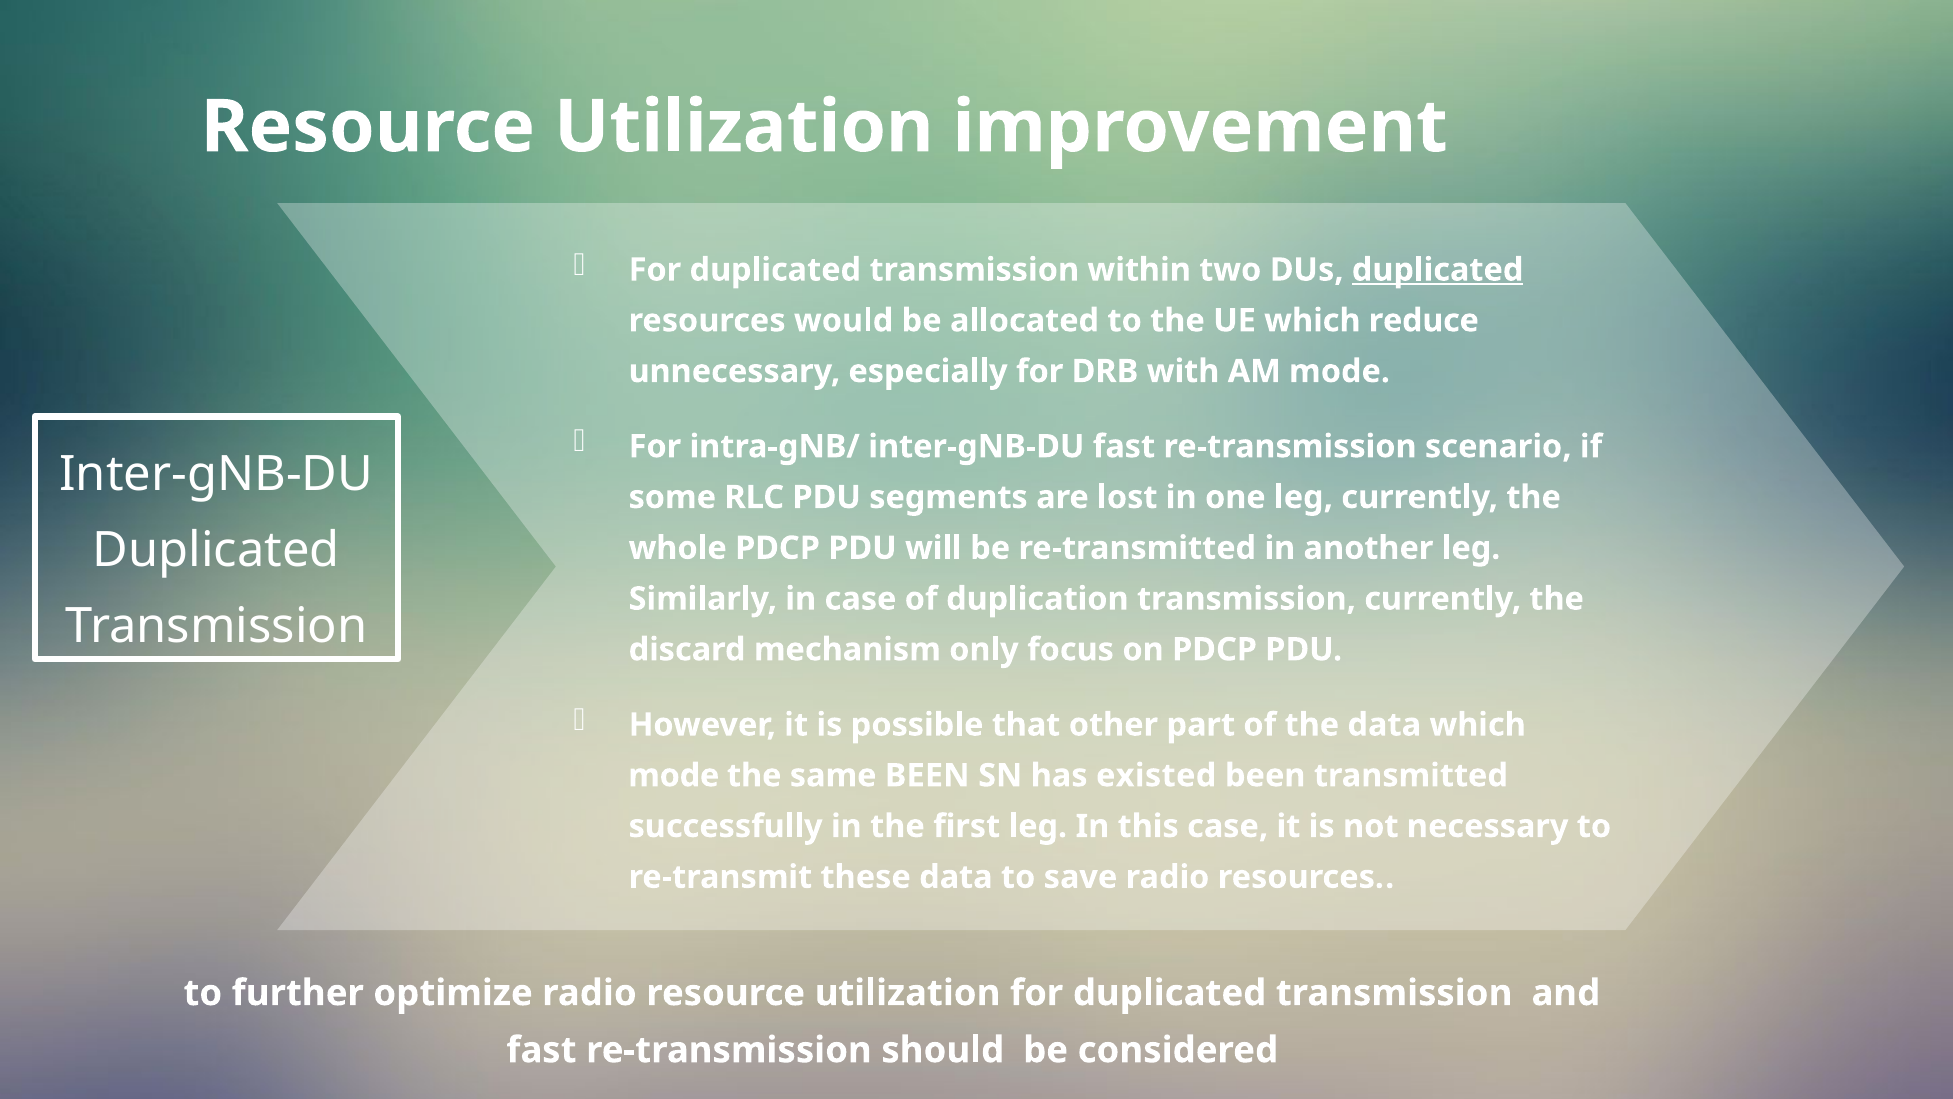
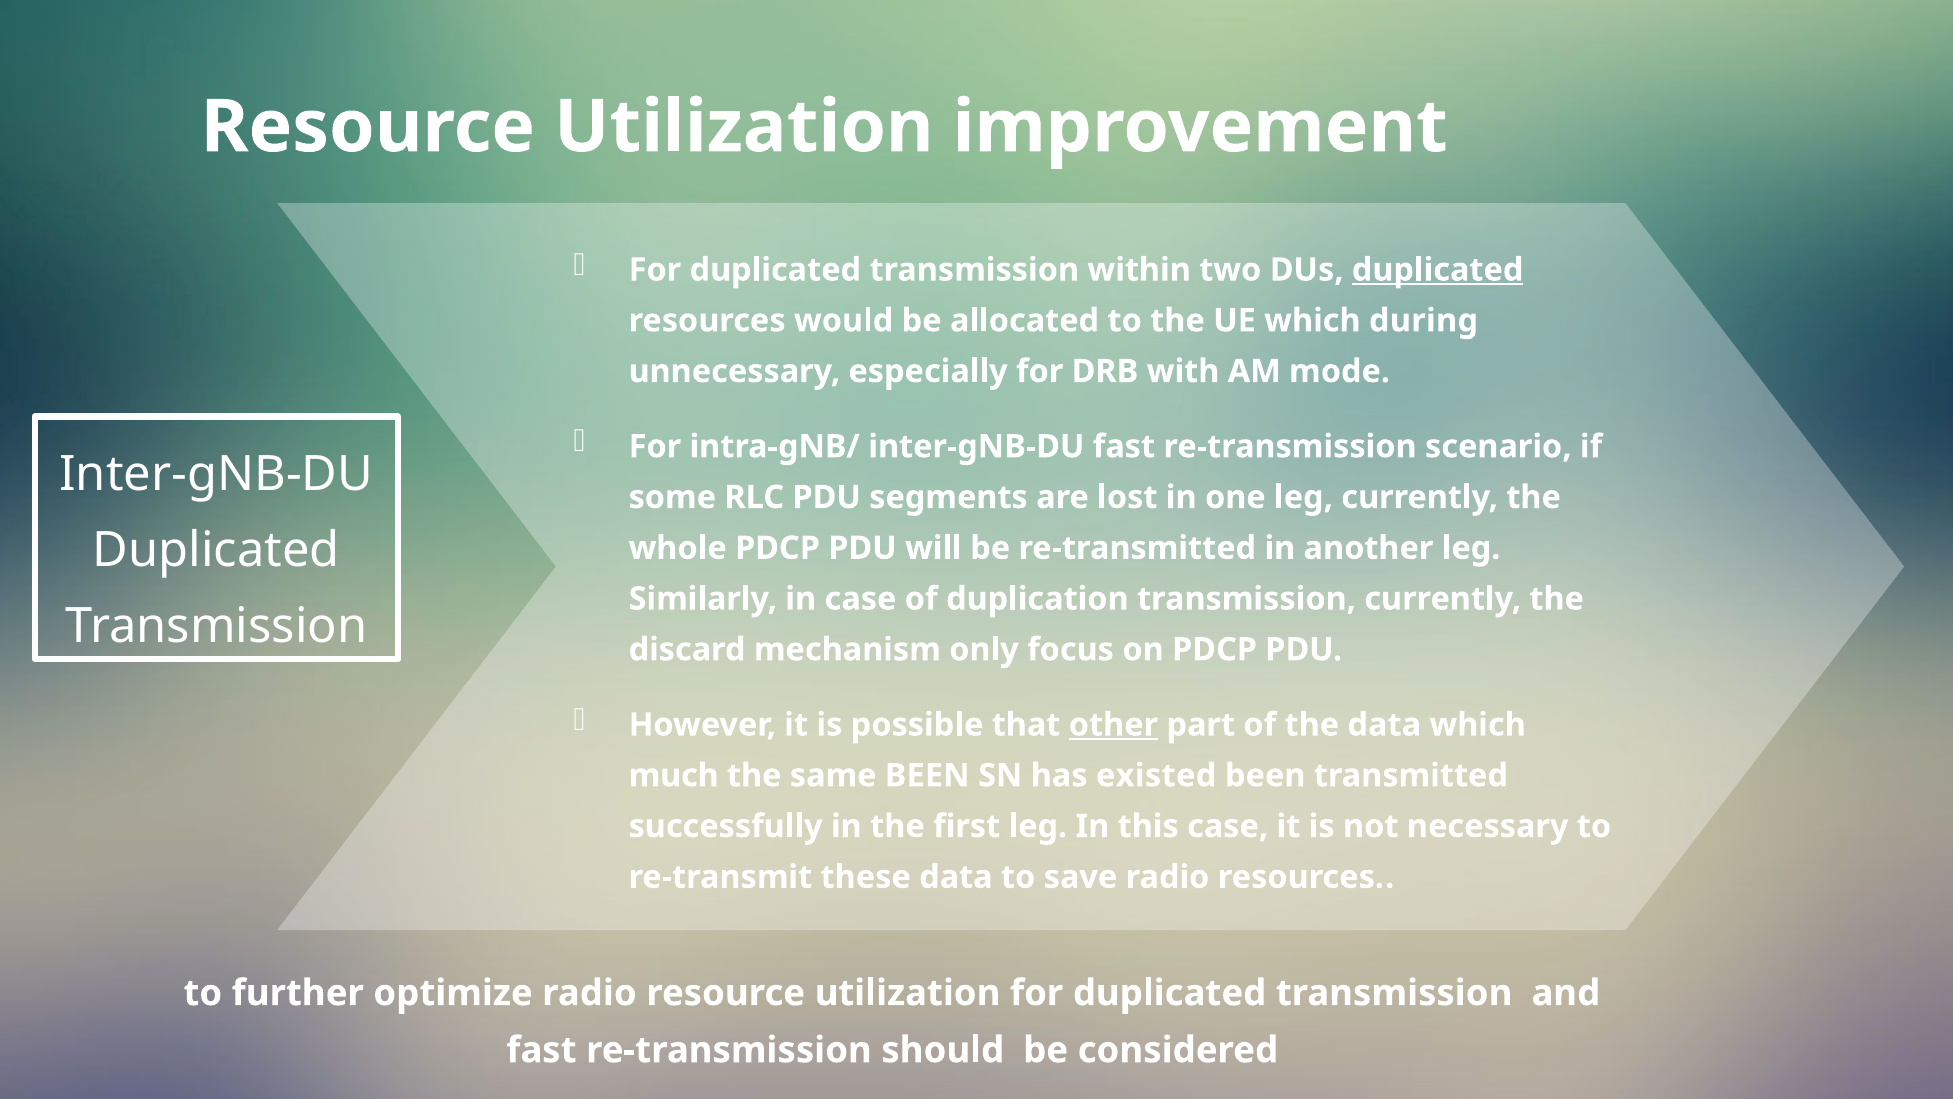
reduce: reduce -> during
other underline: none -> present
mode at (674, 775): mode -> much
